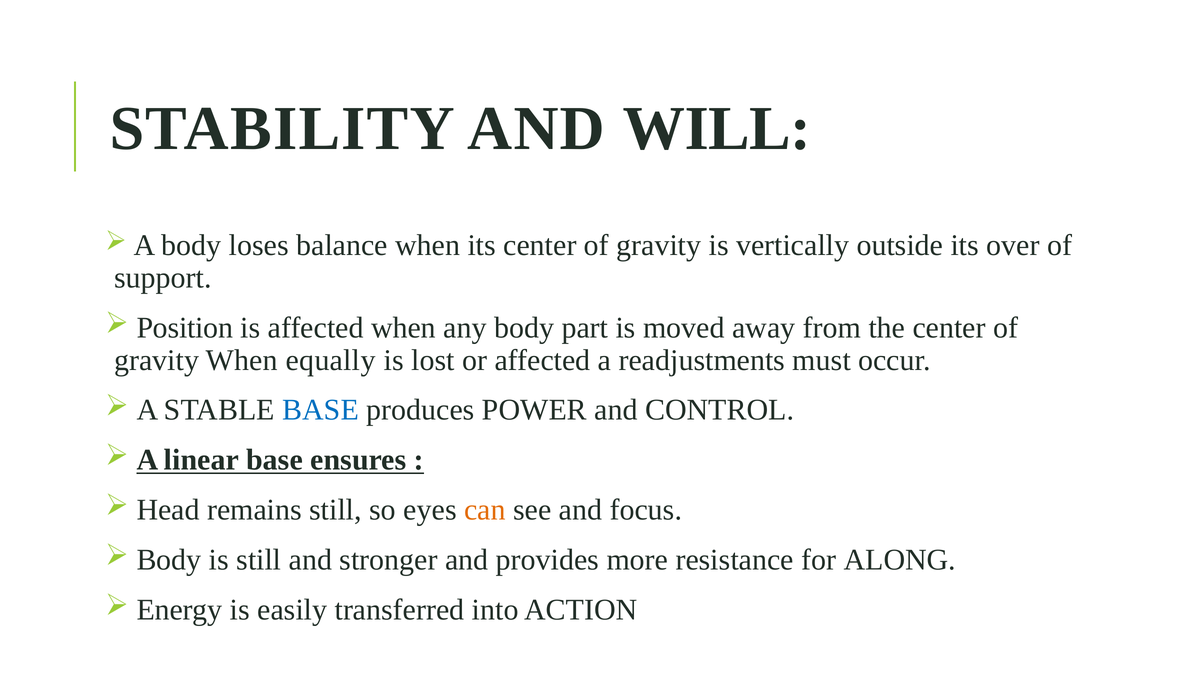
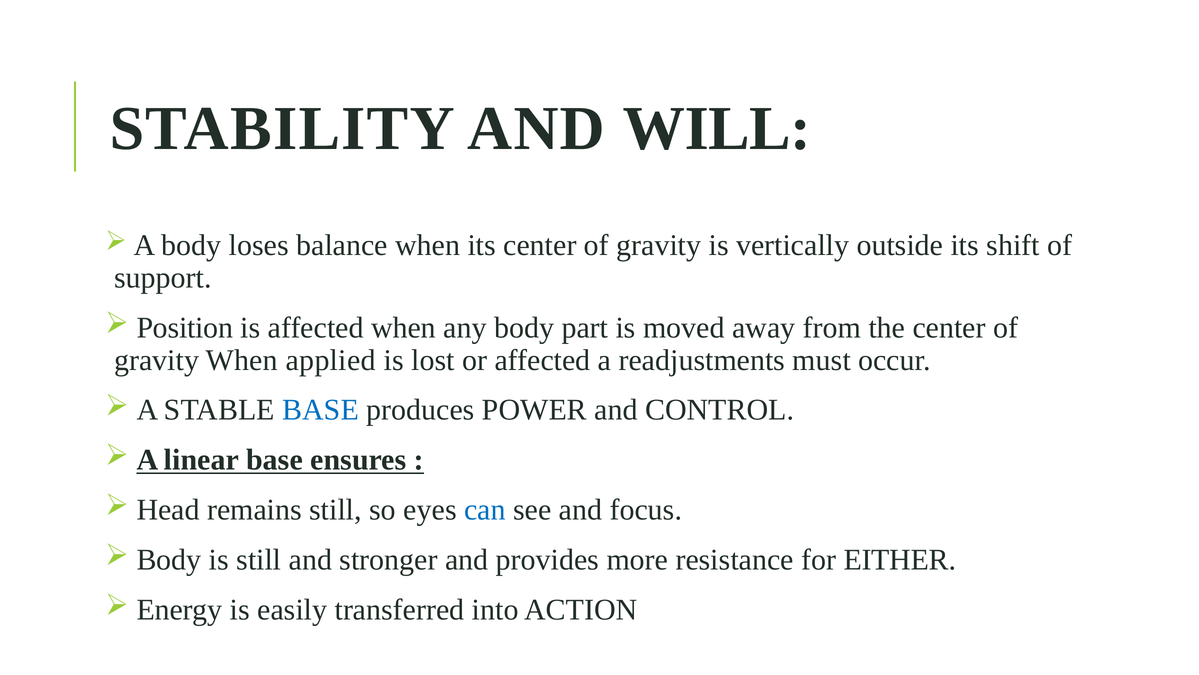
over: over -> shift
equally: equally -> applied
can colour: orange -> blue
ALONG: ALONG -> EITHER
